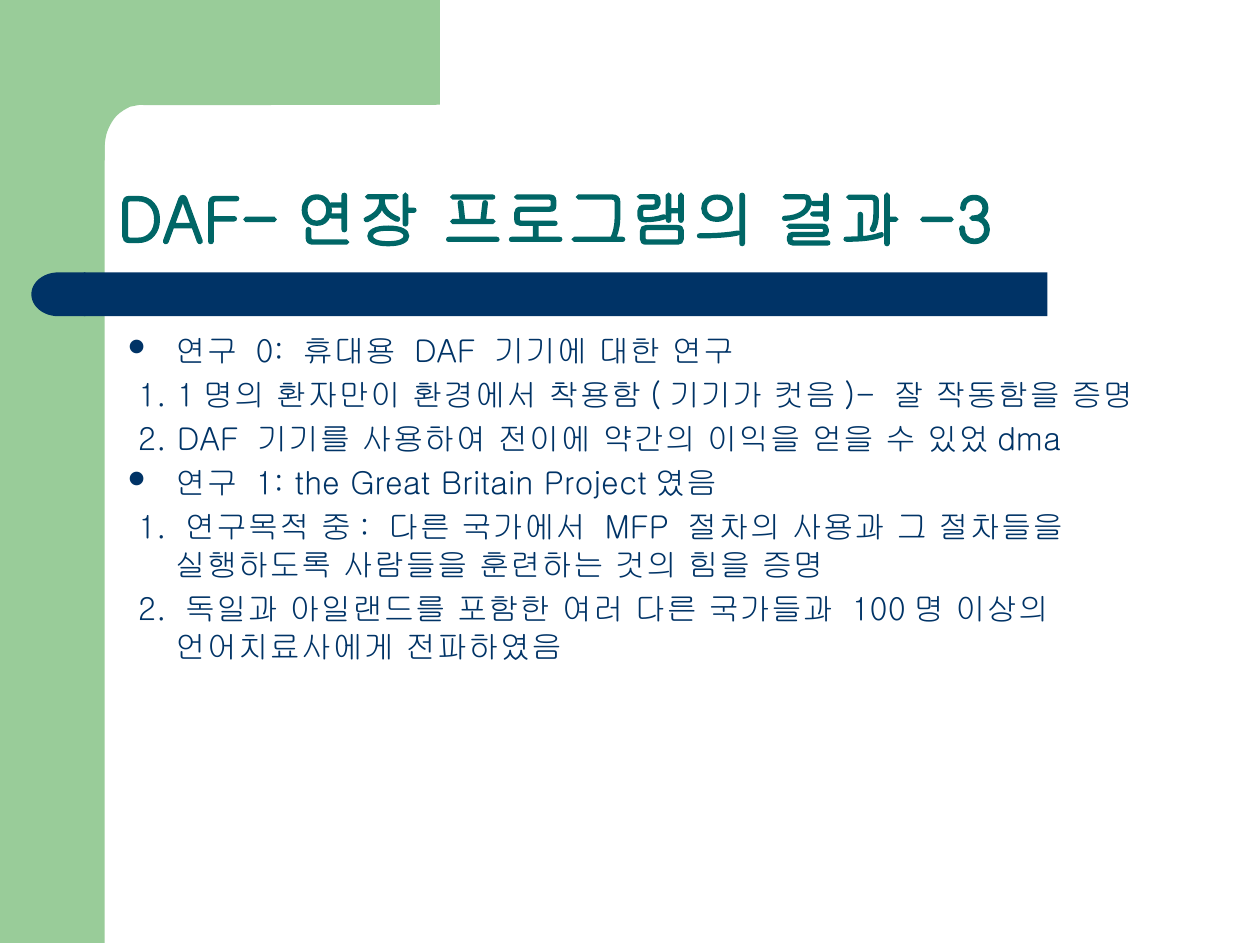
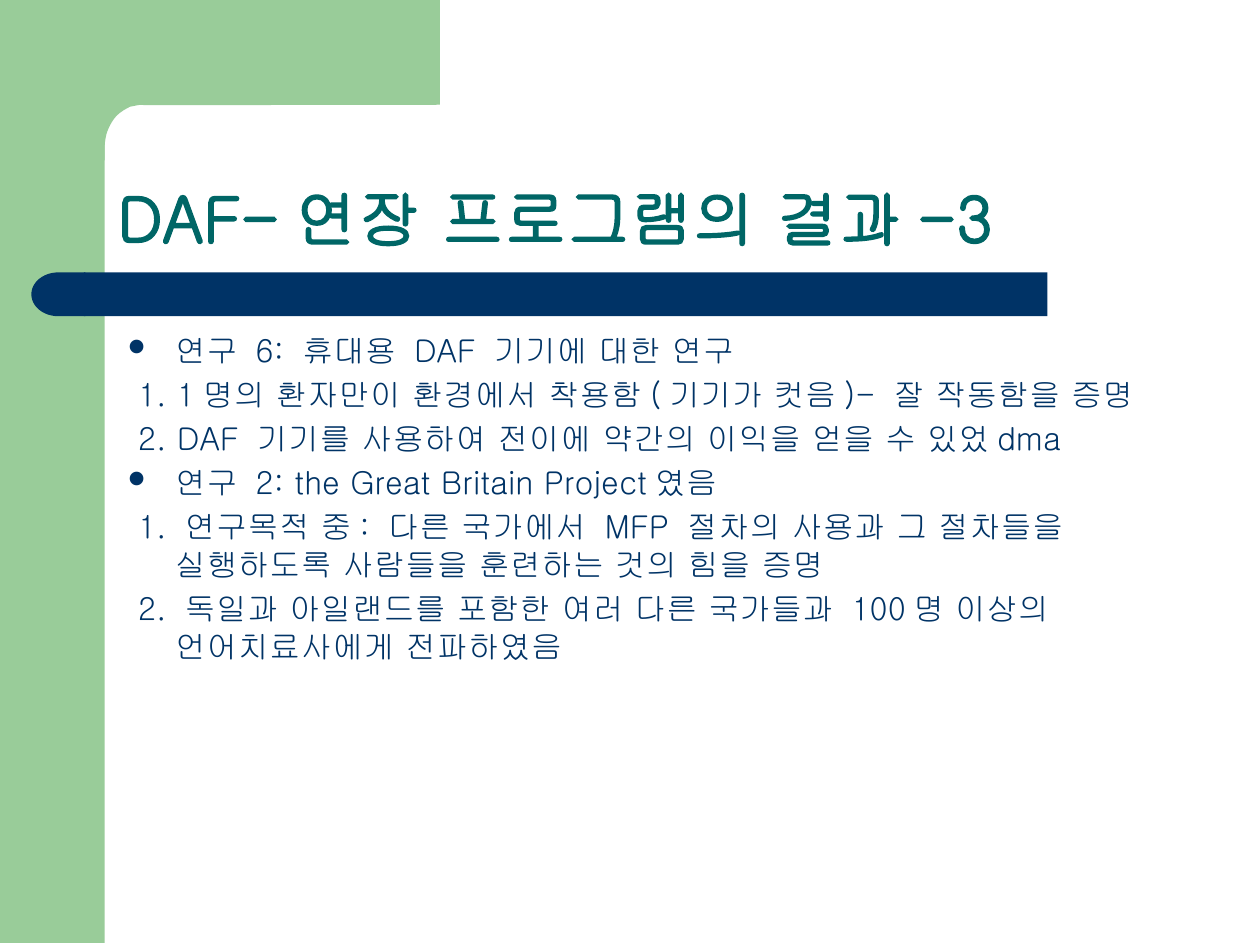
0: 0 -> 6
1 at (270, 484): 1 -> 2
